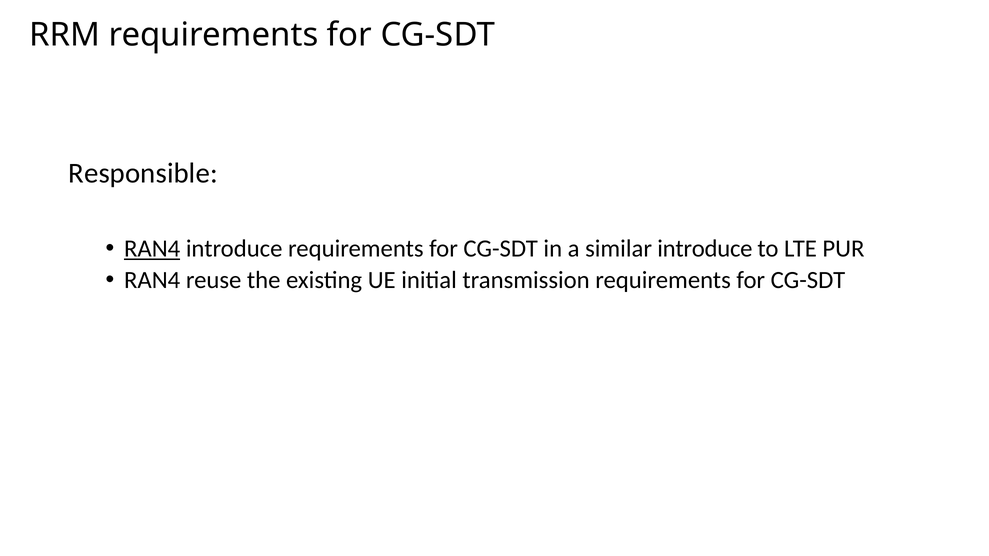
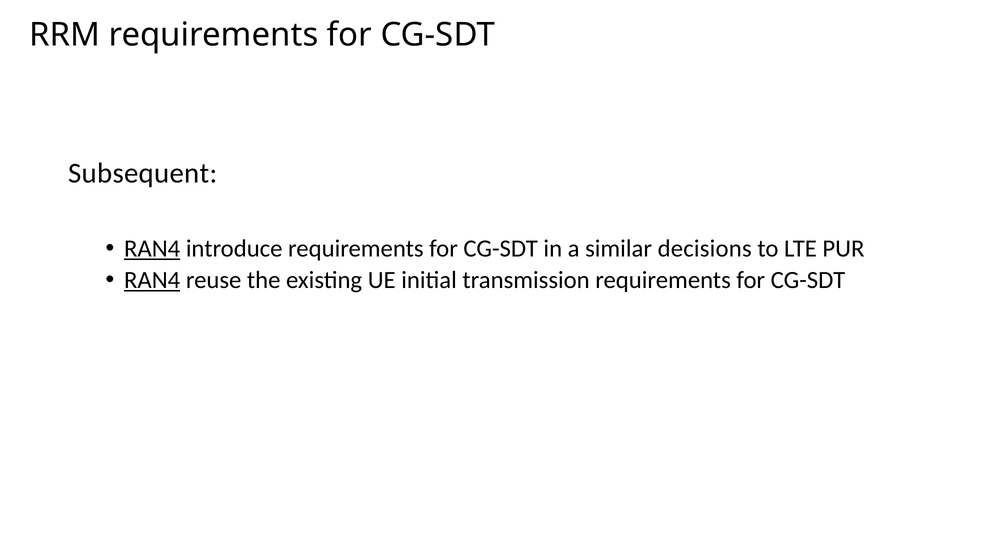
Responsible: Responsible -> Subsequent
similar introduce: introduce -> decisions
RAN4 at (152, 280) underline: none -> present
